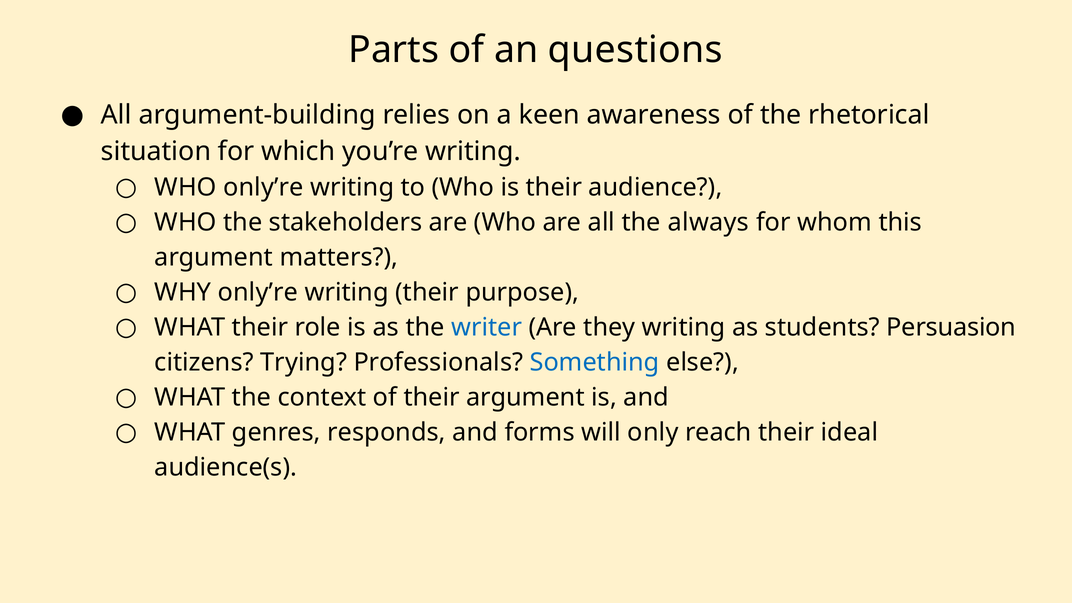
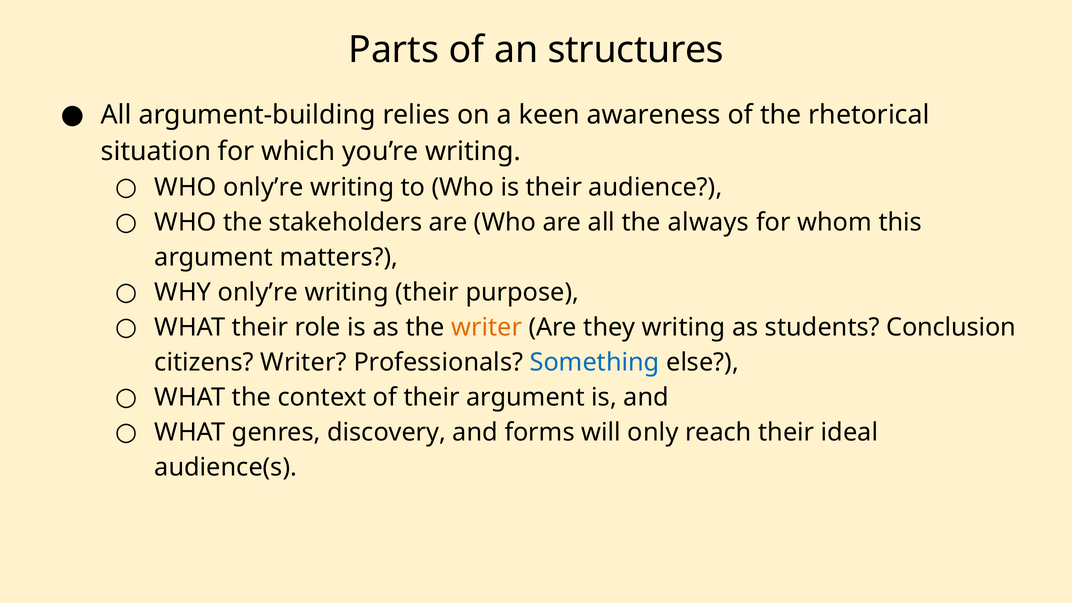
questions: questions -> structures
writer at (487, 327) colour: blue -> orange
Persuasion: Persuasion -> Conclusion
citizens Trying: Trying -> Writer
responds: responds -> discovery
